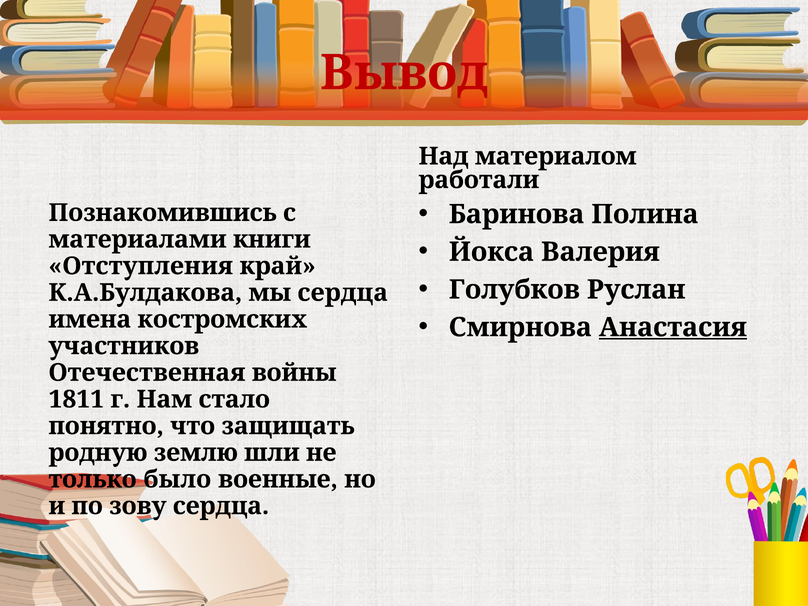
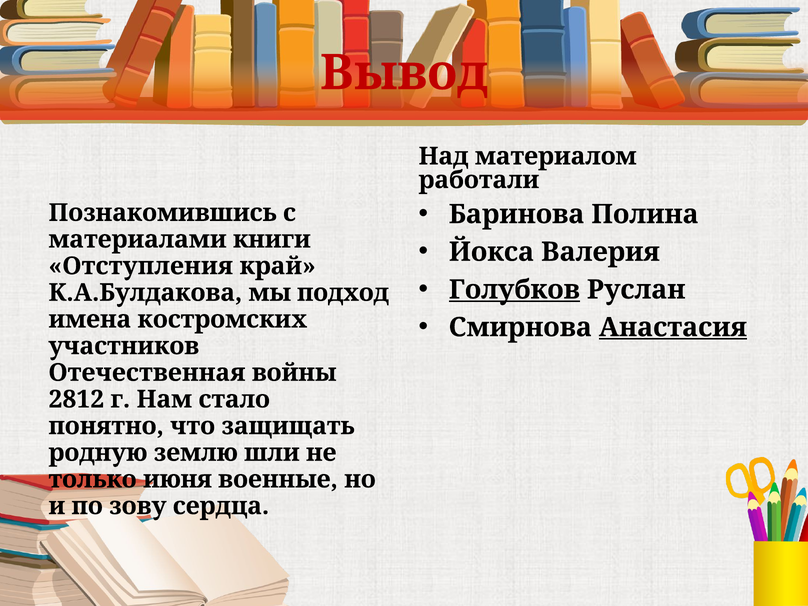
Голубков underline: none -> present
мы сердца: сердца -> подход
1811: 1811 -> 2812
было: было -> июня
